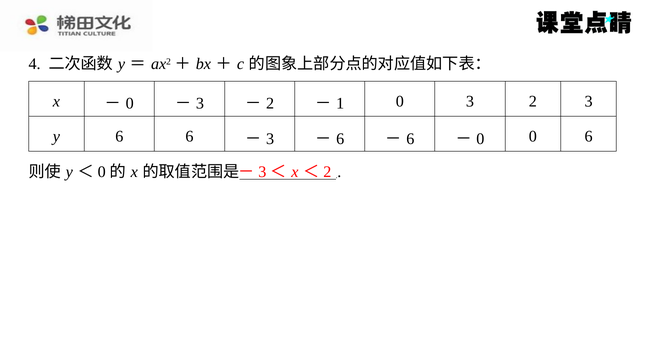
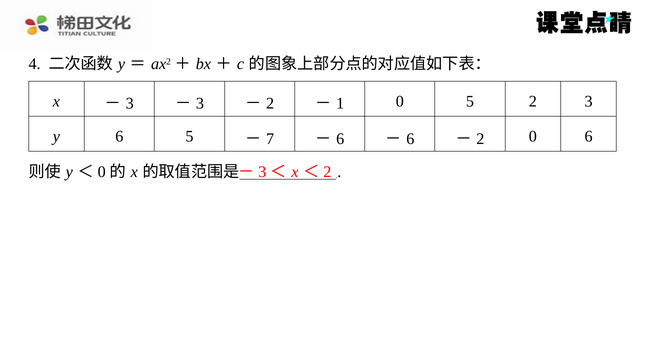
0 at (130, 104): 0 -> 3
0 3: 3 -> 5
6 6: 6 -> 5
3 at (270, 139): 3 -> 7
0 at (480, 139): 0 -> 2
